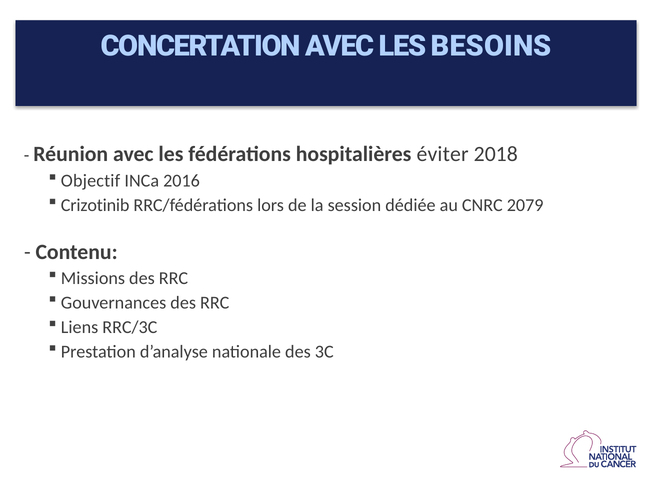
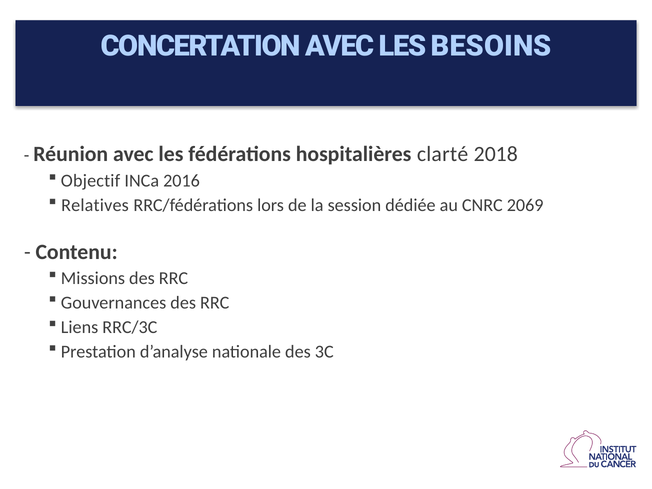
éviter: éviter -> clarté
Crizotinib: Crizotinib -> Relatives
2079: 2079 -> 2069
